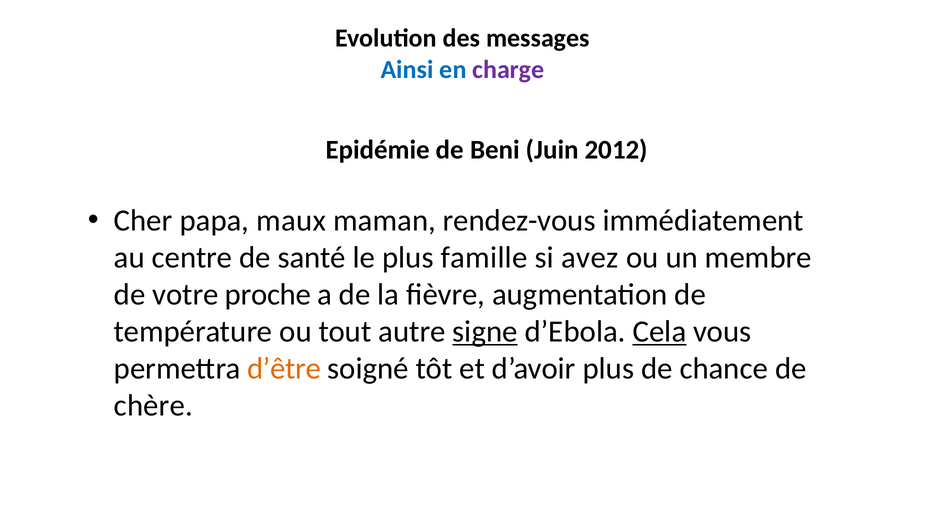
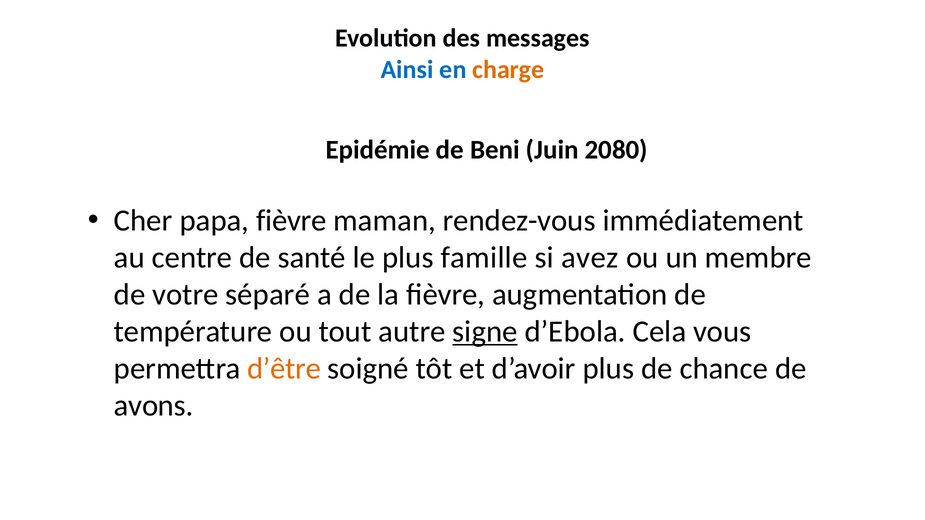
charge colour: purple -> orange
2012: 2012 -> 2080
papa maux: maux -> fièvre
proche: proche -> séparé
Cela underline: present -> none
chère: chère -> avons
